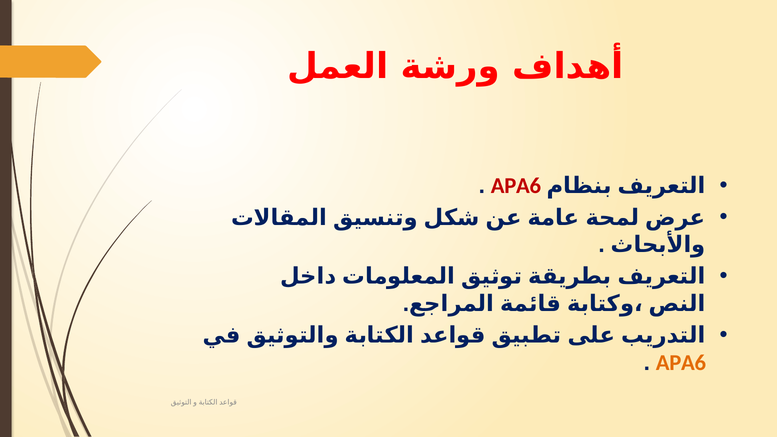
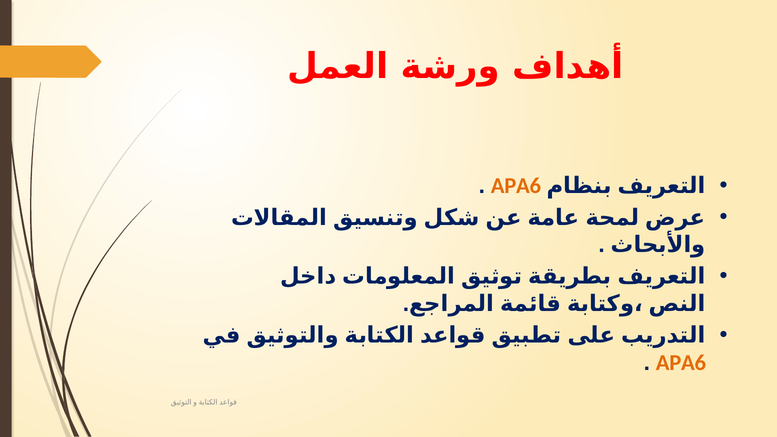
APA6 at (516, 186) colour: red -> orange
